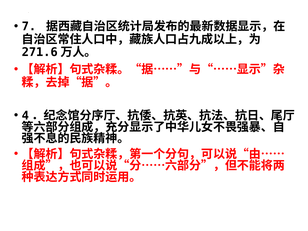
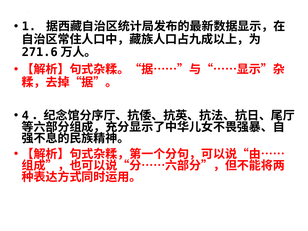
7: 7 -> 1
